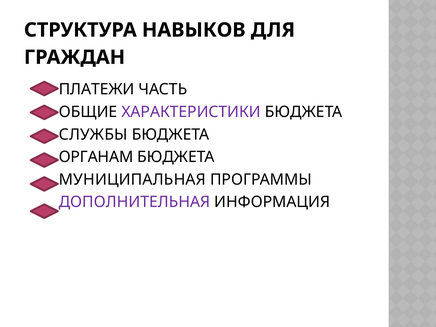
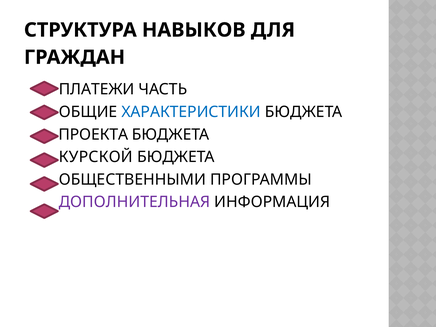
ХАРАКТЕРИСТИКИ colour: purple -> blue
СЛУЖБЫ: СЛУЖБЫ -> ПРОЕКТА
ОРГАНАМ: ОРГАНАМ -> КУРСКОЙ
МУНИЦИПАЛЬНАЯ: МУНИЦИПАЛЬНАЯ -> ОБЩЕСТВЕННЫМИ
